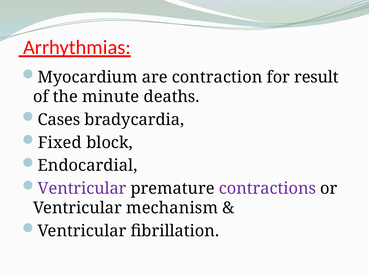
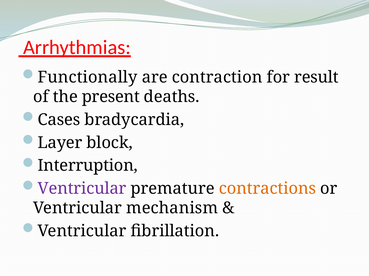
Myocardium: Myocardium -> Functionally
minute: minute -> present
Fixed: Fixed -> Layer
Endocardial: Endocardial -> Interruption
contractions colour: purple -> orange
